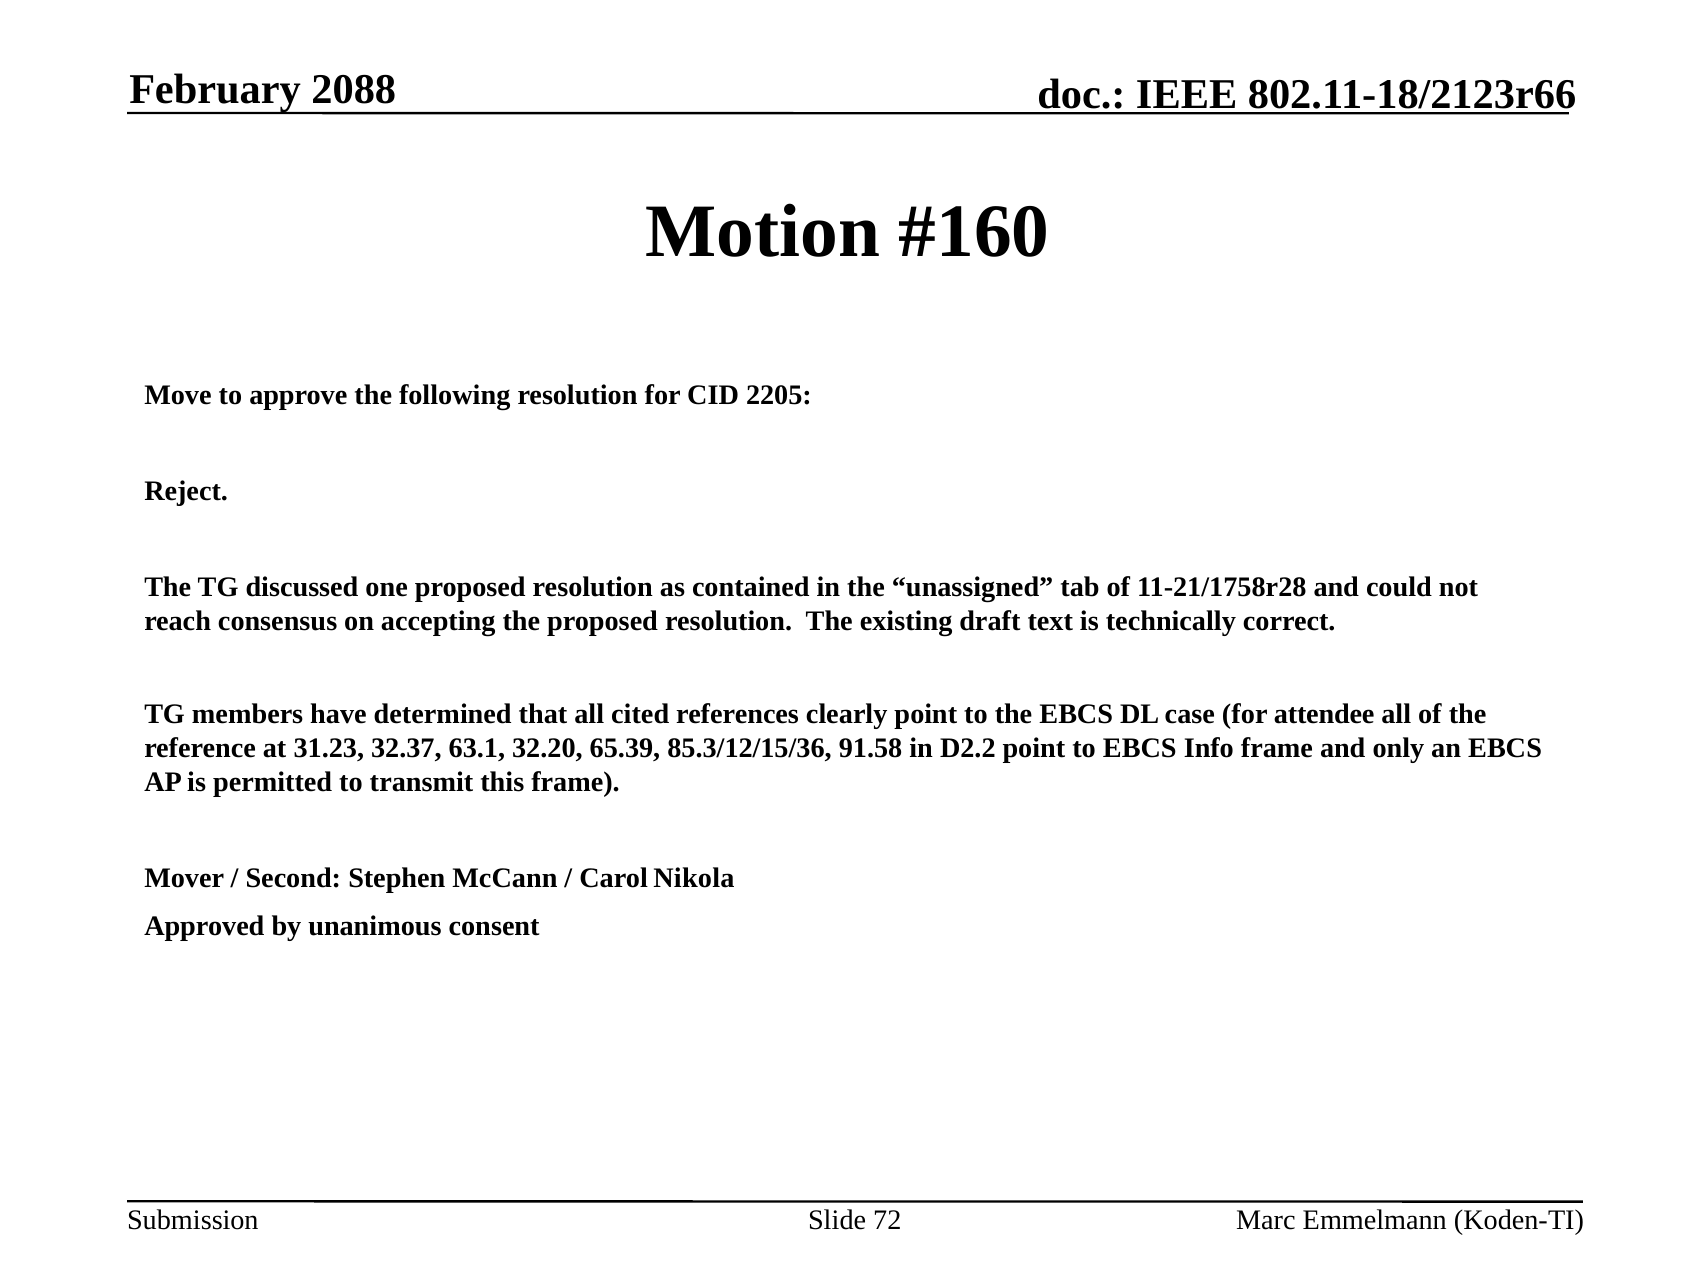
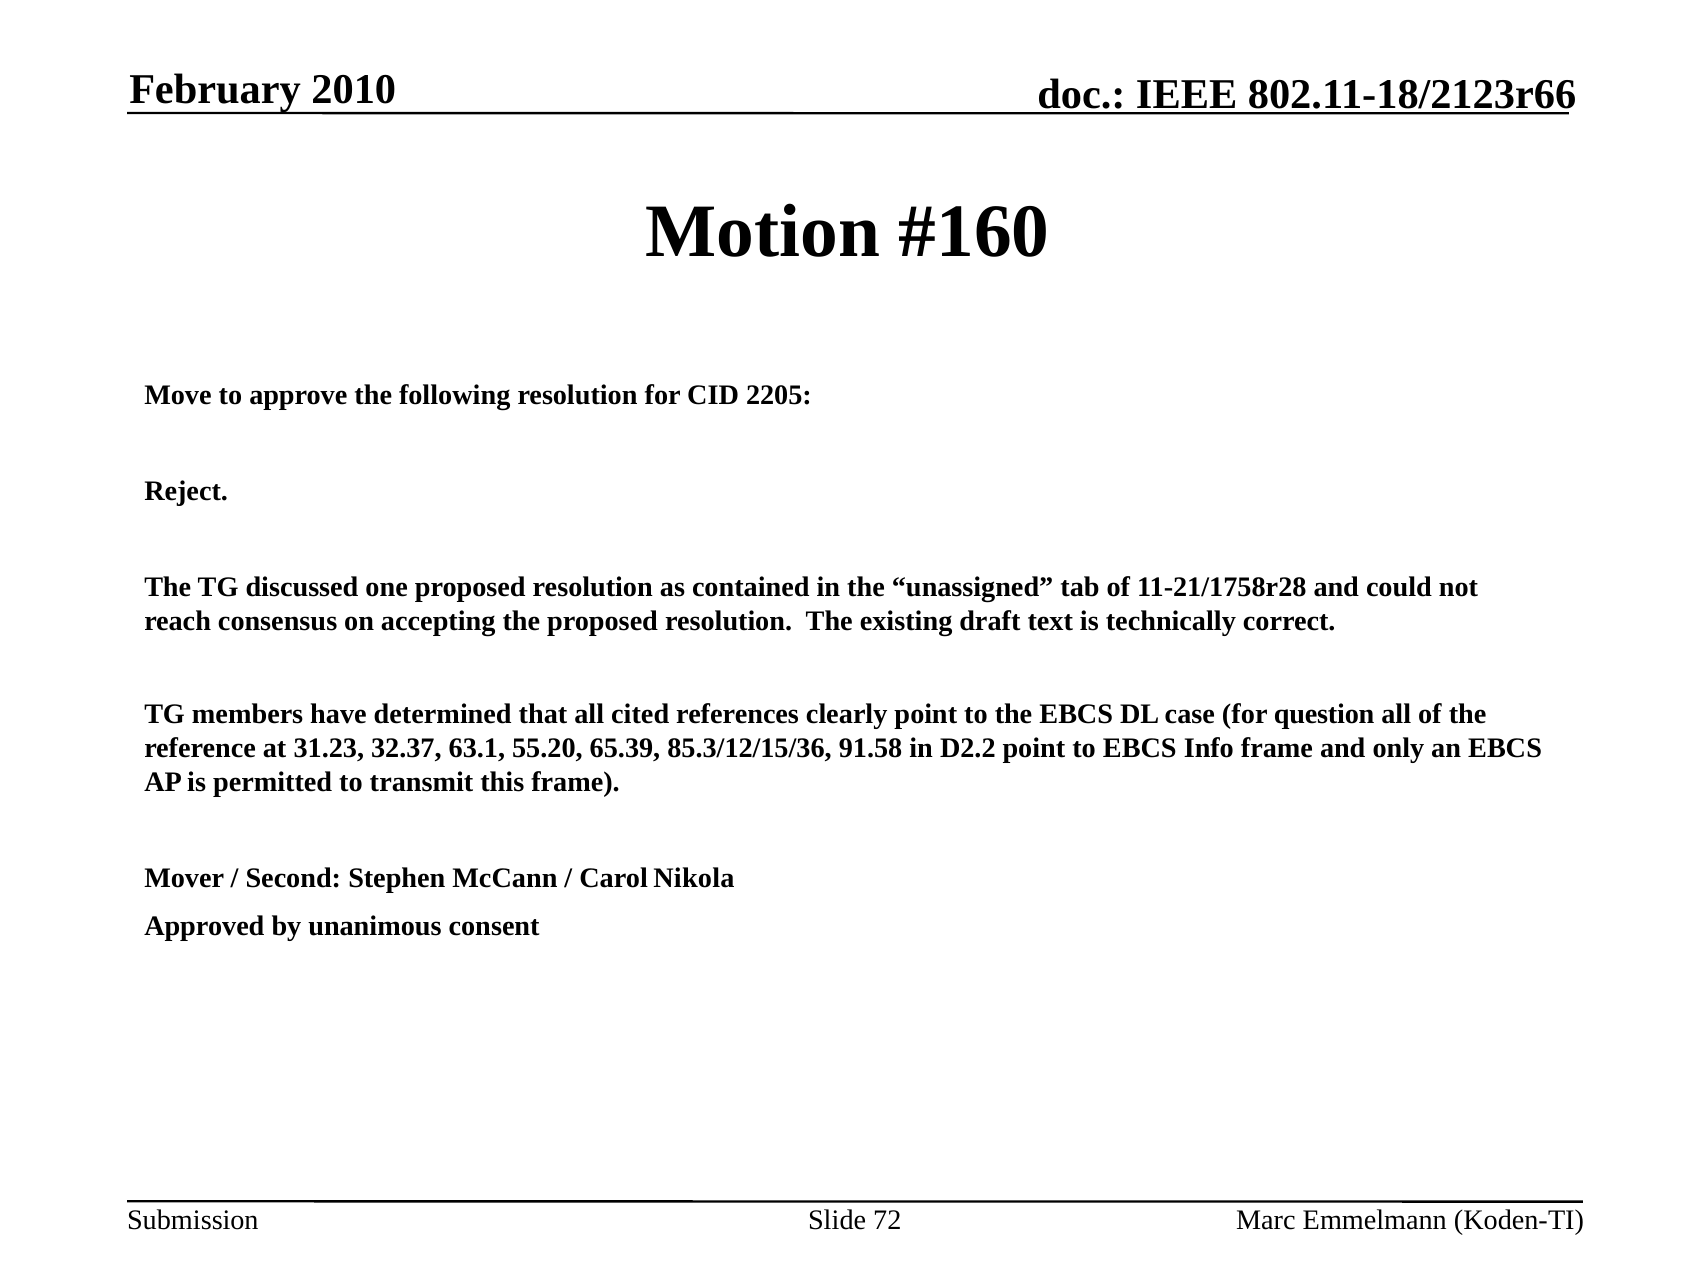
2088: 2088 -> 2010
attendee: attendee -> question
32.20: 32.20 -> 55.20
